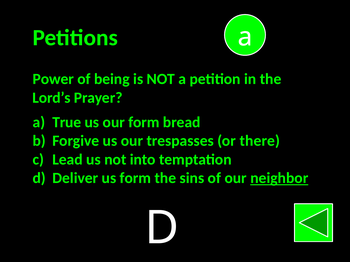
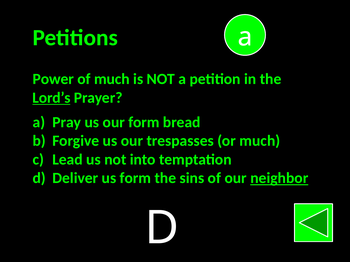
of being: being -> much
Lord’s underline: none -> present
True: True -> Pray
or there: there -> much
